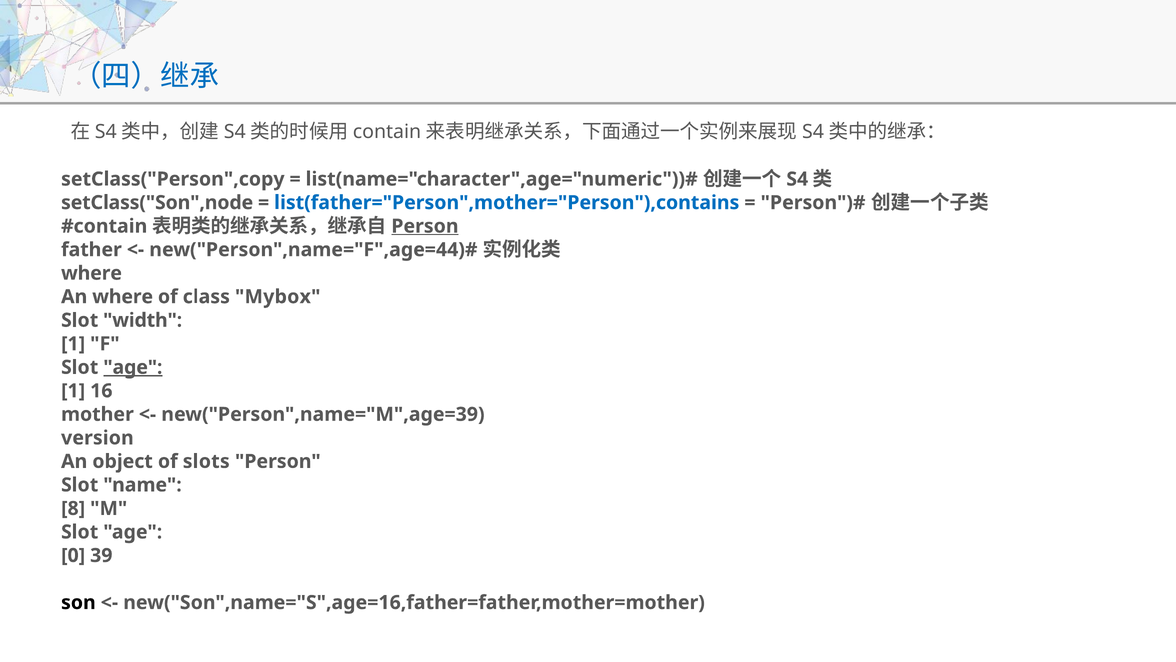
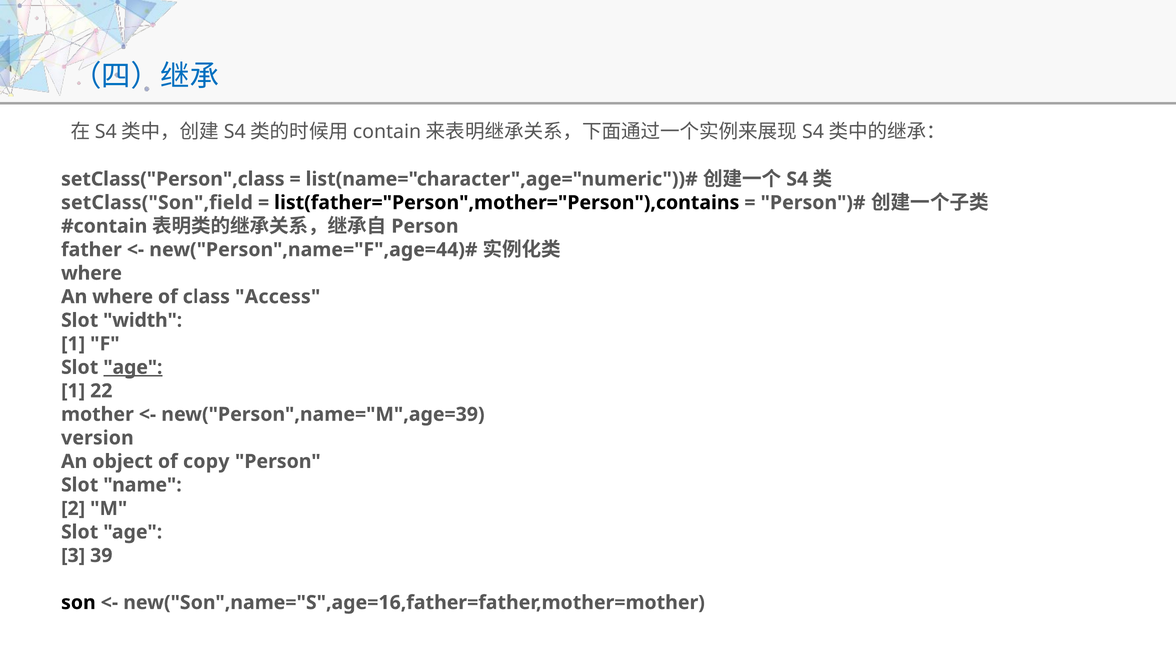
setClass("Person",copy: setClass("Person",copy -> setClass("Person",class
setClass("Son",node: setClass("Son",node -> setClass("Son",field
list(father="Person",mother="Person"),contains colour: blue -> black
Person at (425, 226) underline: present -> none
Mybox: Mybox -> Access
16: 16 -> 22
slots: slots -> copy
8: 8 -> 2
0: 0 -> 3
